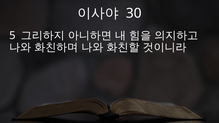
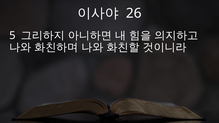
30: 30 -> 26
